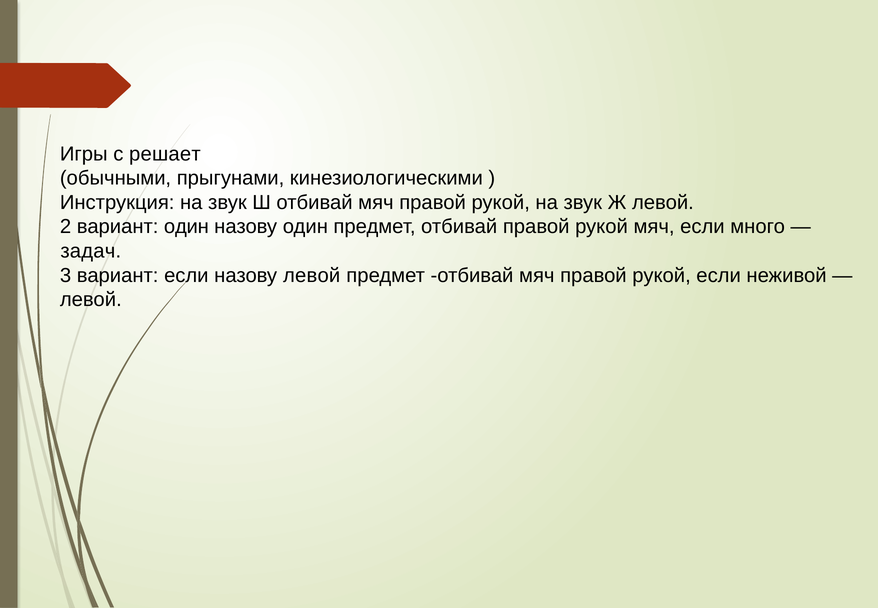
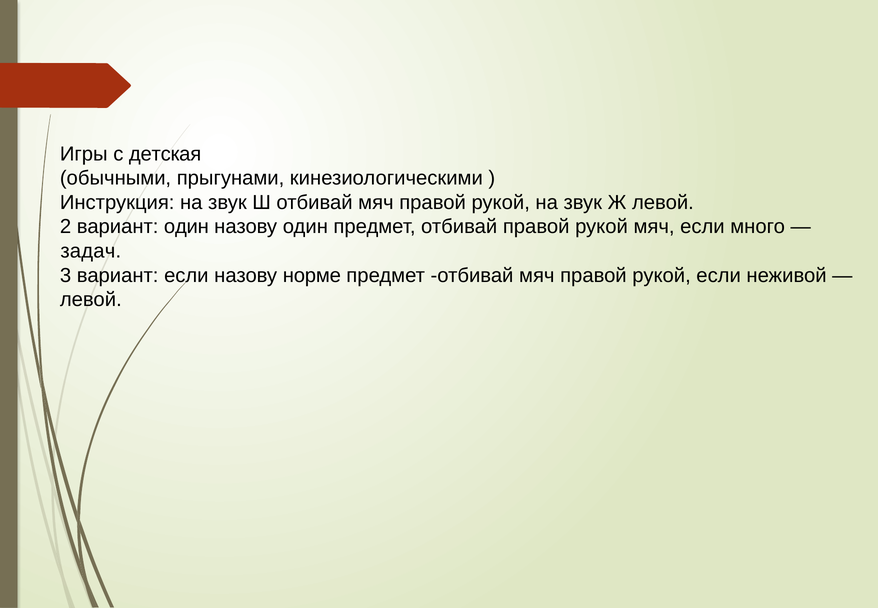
решает: решает -> детская
назову левой: левой -> норме
